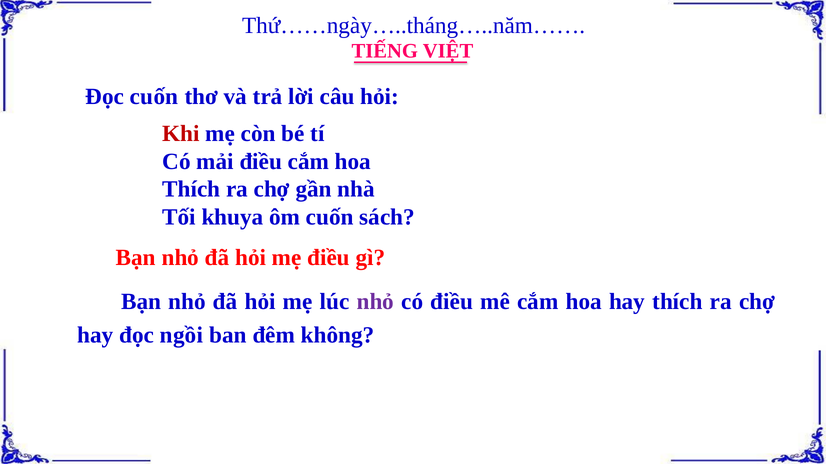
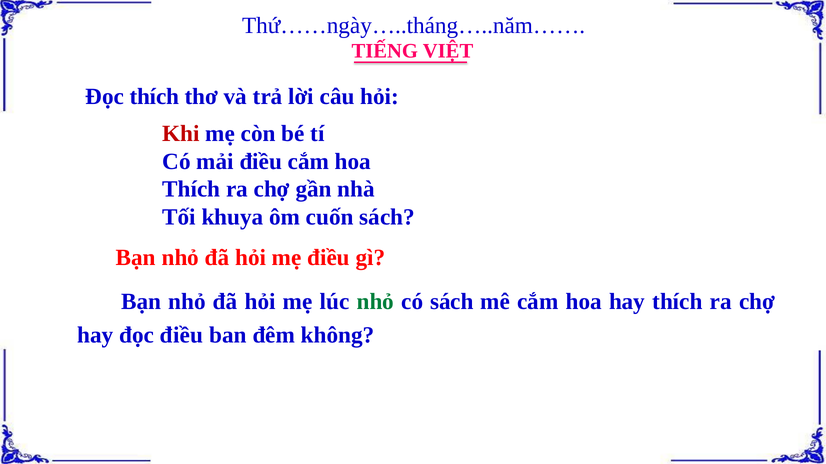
Đọc cuốn: cuốn -> thích
nhỏ at (375, 302) colour: purple -> green
có điều: điều -> sách
đọc ngồi: ngồi -> điều
